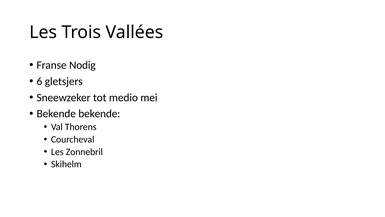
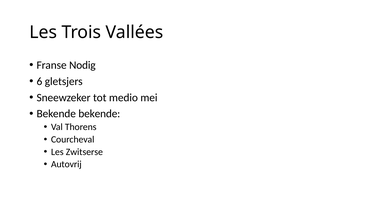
Zonnebril: Zonnebril -> Zwitserse
Skihelm: Skihelm -> Autovrij
